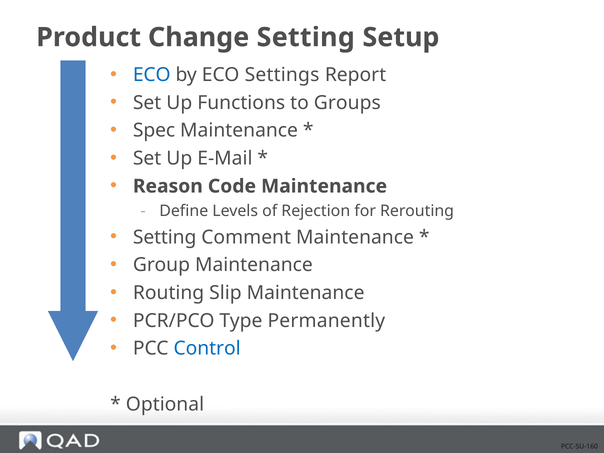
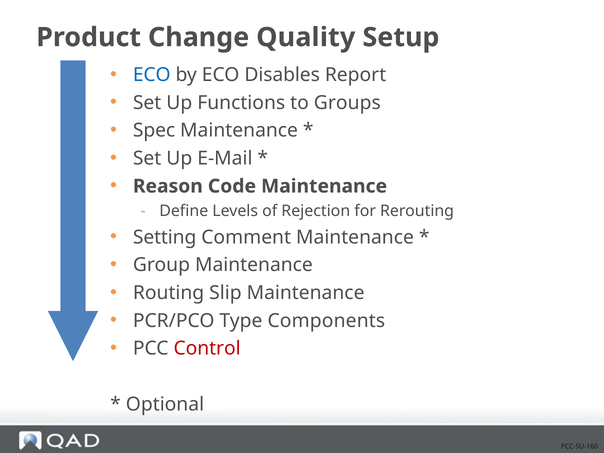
Change Setting: Setting -> Quality
Settings: Settings -> Disables
Permanently: Permanently -> Components
Control colour: blue -> red
